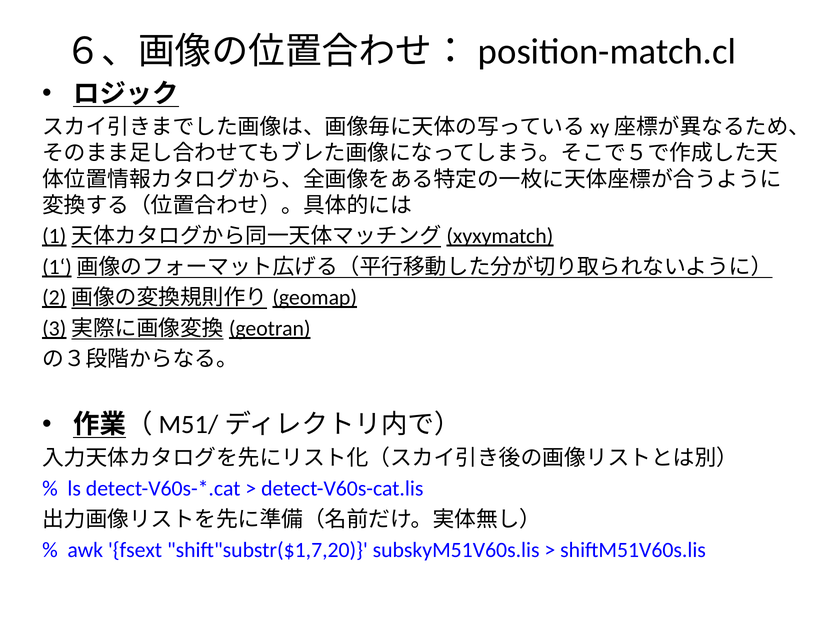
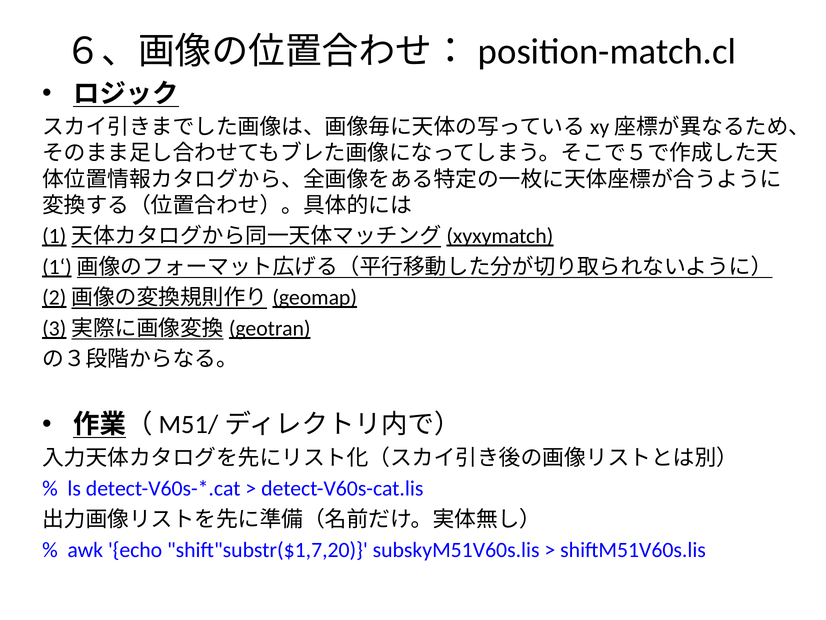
fsext: fsext -> echo
